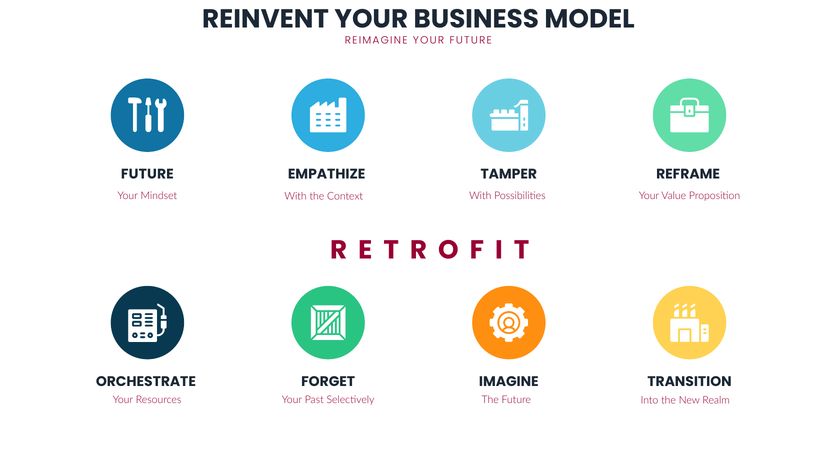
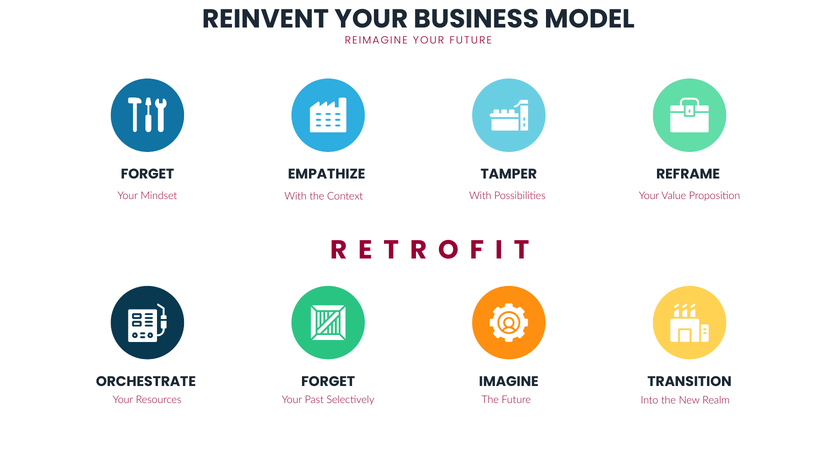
FUTURE at (147, 174): FUTURE -> FORGET
